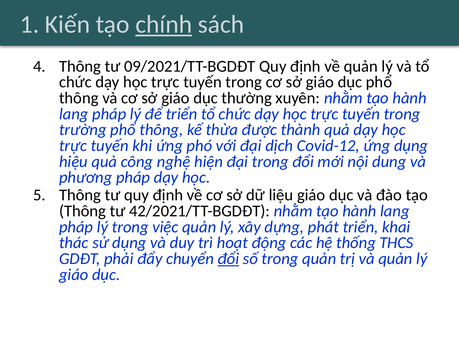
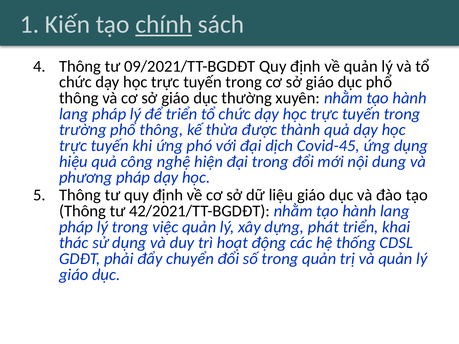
Covid-12: Covid-12 -> Covid-45
THCS: THCS -> CDSL
đổi at (228, 259) underline: present -> none
